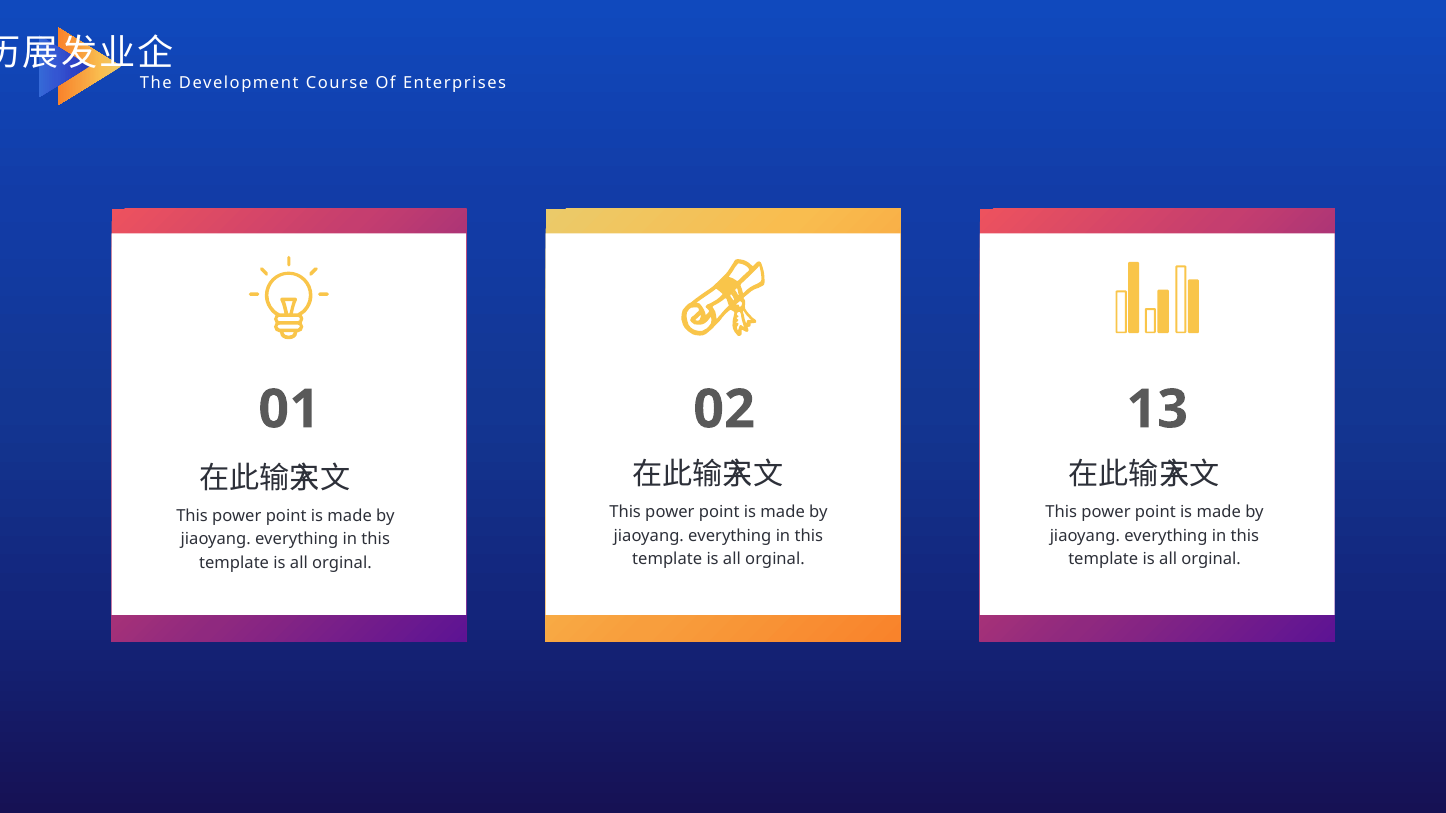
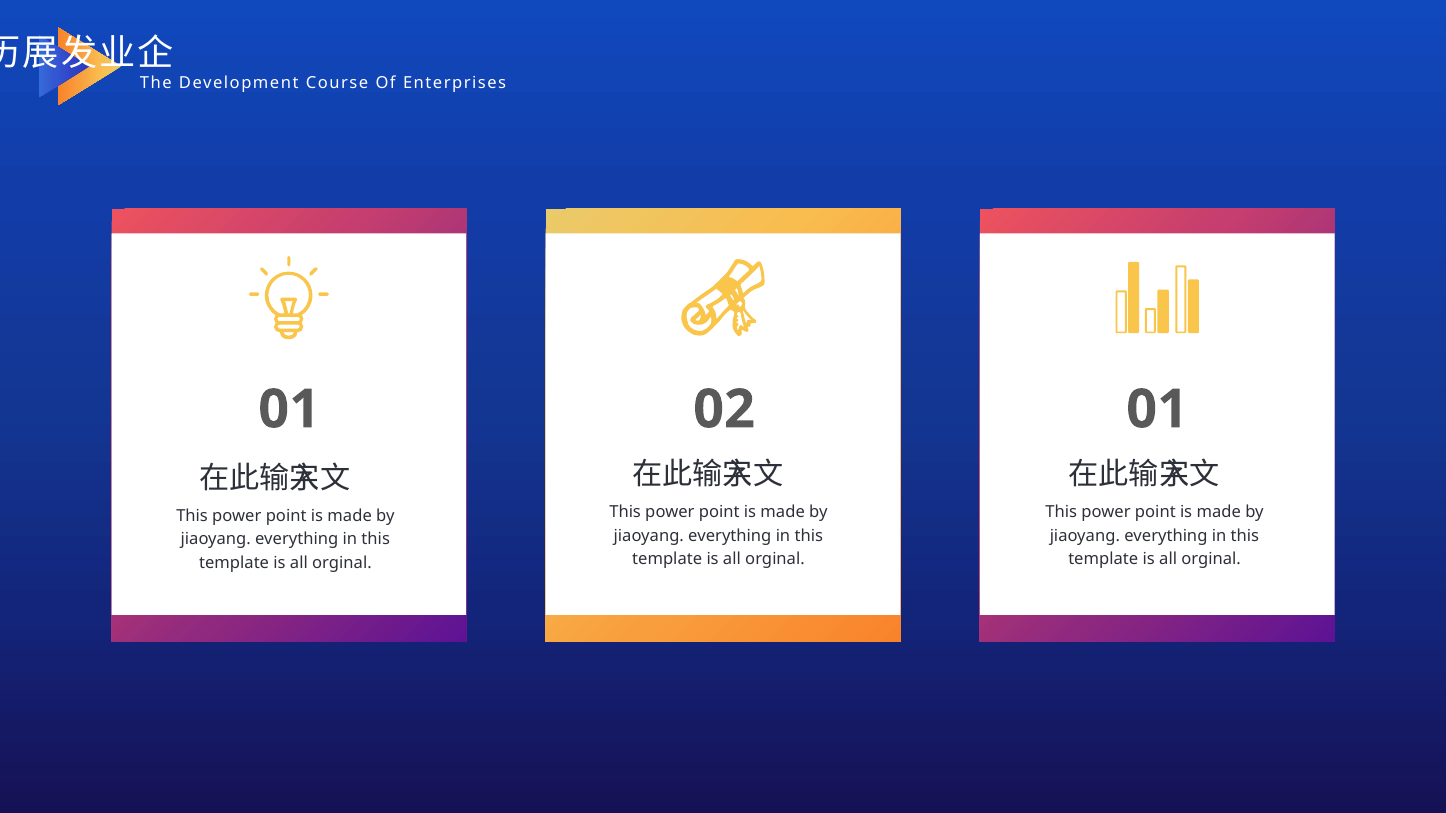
02 13: 13 -> 01
